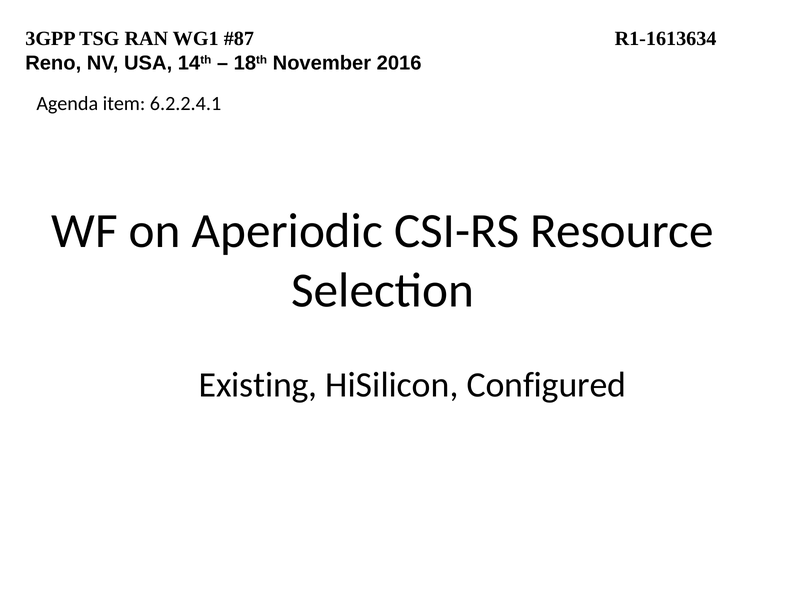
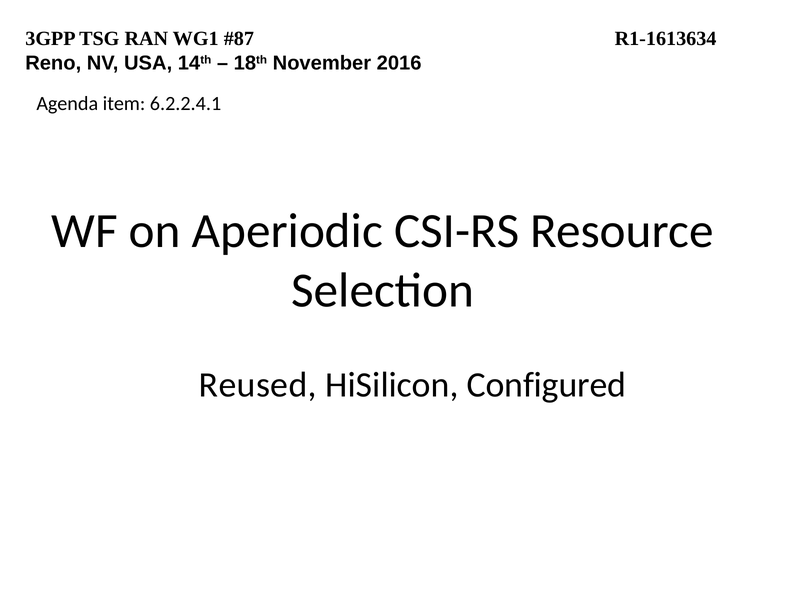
Existing: Existing -> Reused
